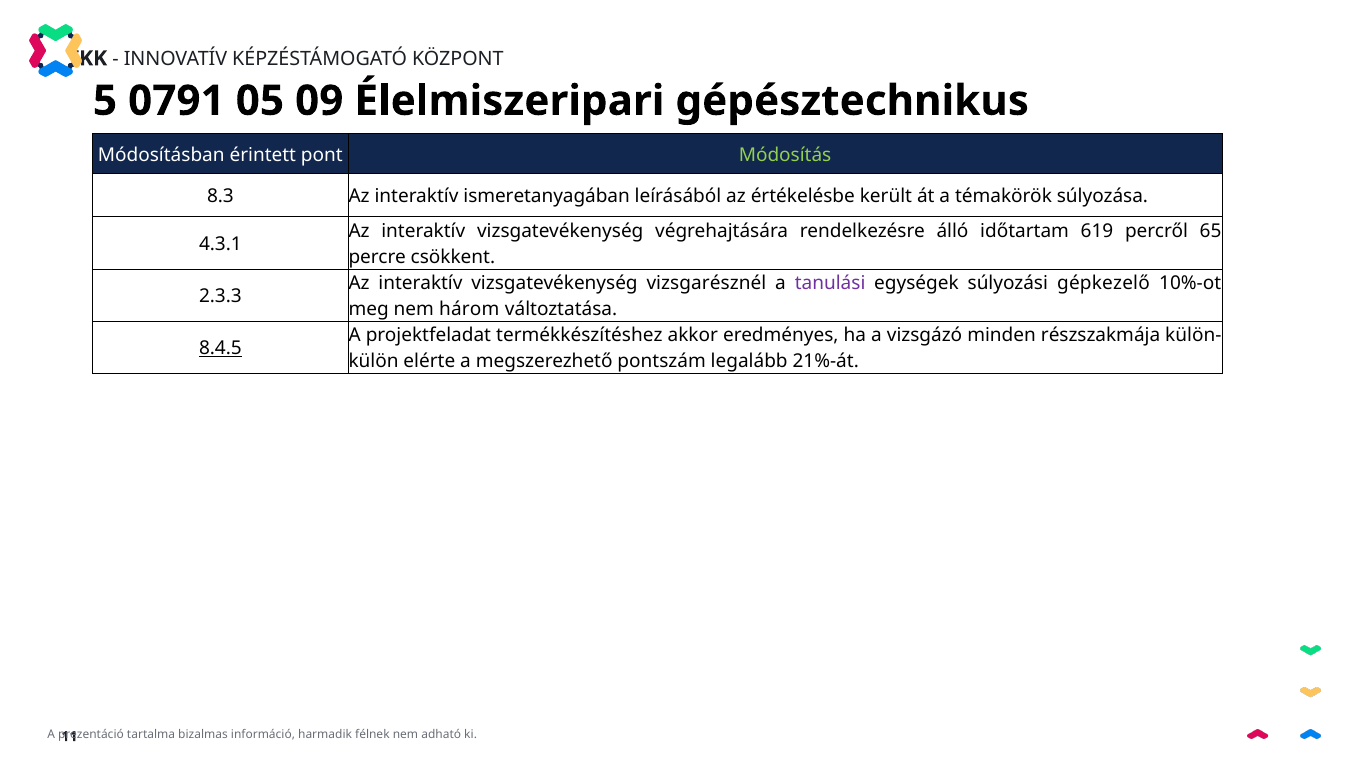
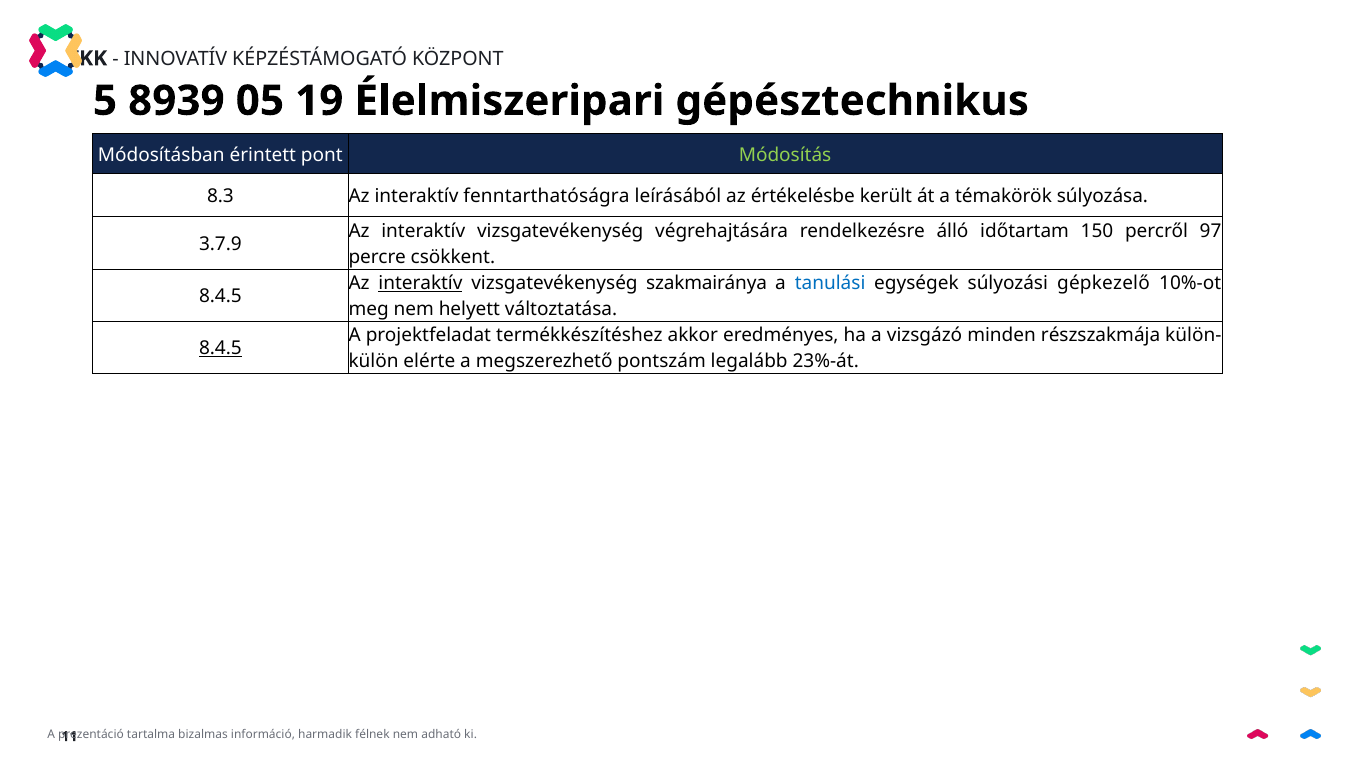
0791: 0791 -> 8939
09: 09 -> 19
ismeretanyagában: ismeretanyagában -> fenntarthatóságra
619: 619 -> 150
65: 65 -> 97
4.3.1: 4.3.1 -> 3.7.9
interaktív at (420, 283) underline: none -> present
vizsgarésznél: vizsgarésznél -> szakmairánya
tanulási colour: purple -> blue
2.3.3 at (220, 296): 2.3.3 -> 8.4.5
három: három -> helyett
21%-át: 21%-át -> 23%-át
